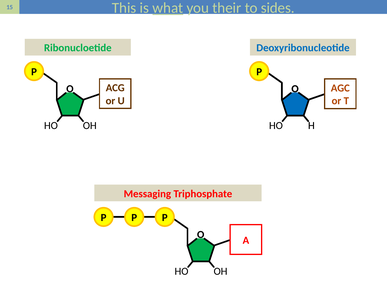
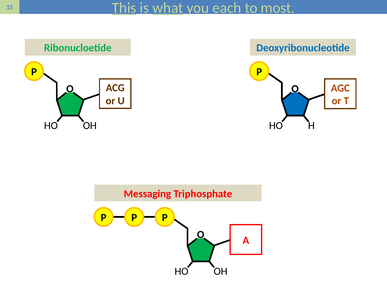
This underline: none -> present
their: their -> each
sides: sides -> most
